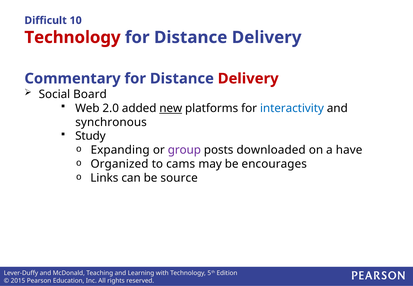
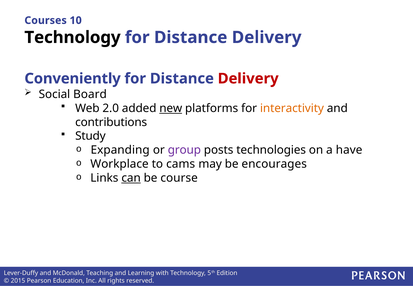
Difficult: Difficult -> Courses
Technology at (72, 37) colour: red -> black
Commentary: Commentary -> Conveniently
interactivity colour: blue -> orange
synchronous: synchronous -> contributions
downloaded: downloaded -> technologies
Organized: Organized -> Workplace
can underline: none -> present
source: source -> course
